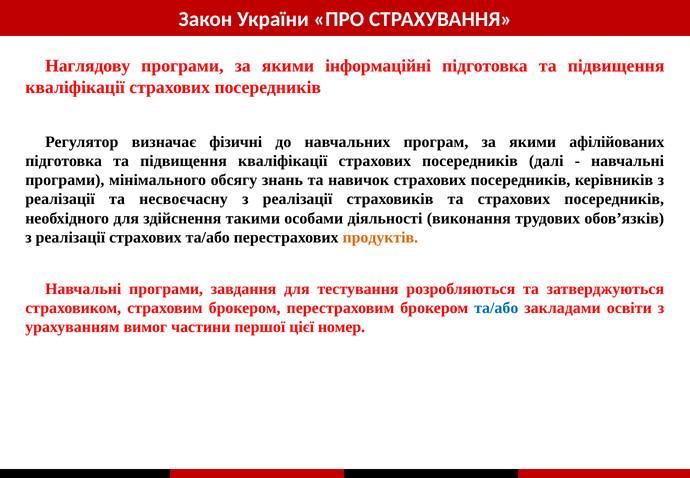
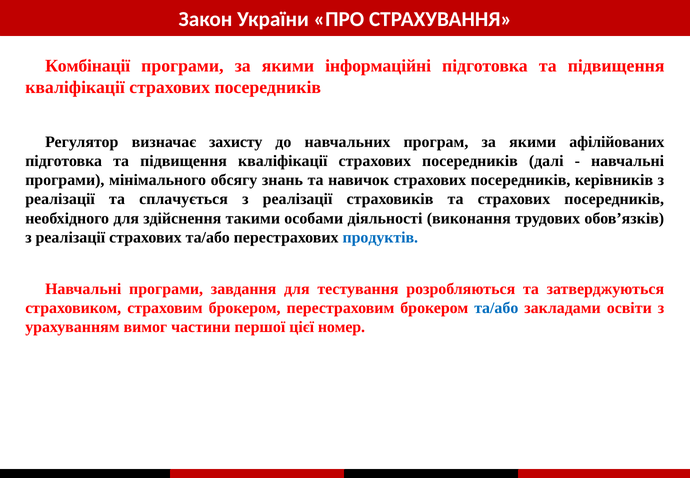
Наглядову: Наглядову -> Комбінації
фізичні: фізичні -> захисту
несвоєчасну: несвоєчасну -> сплачується
продуктів colour: orange -> blue
